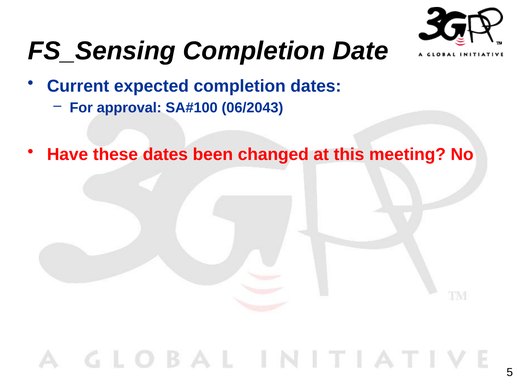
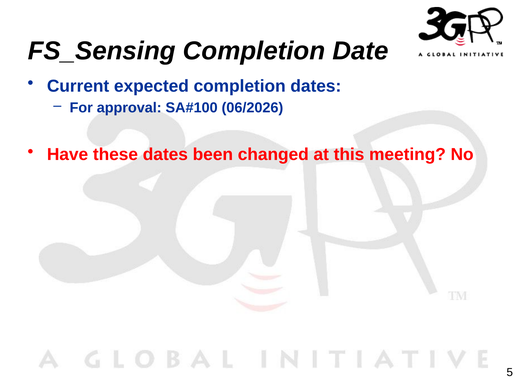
06/2043: 06/2043 -> 06/2026
